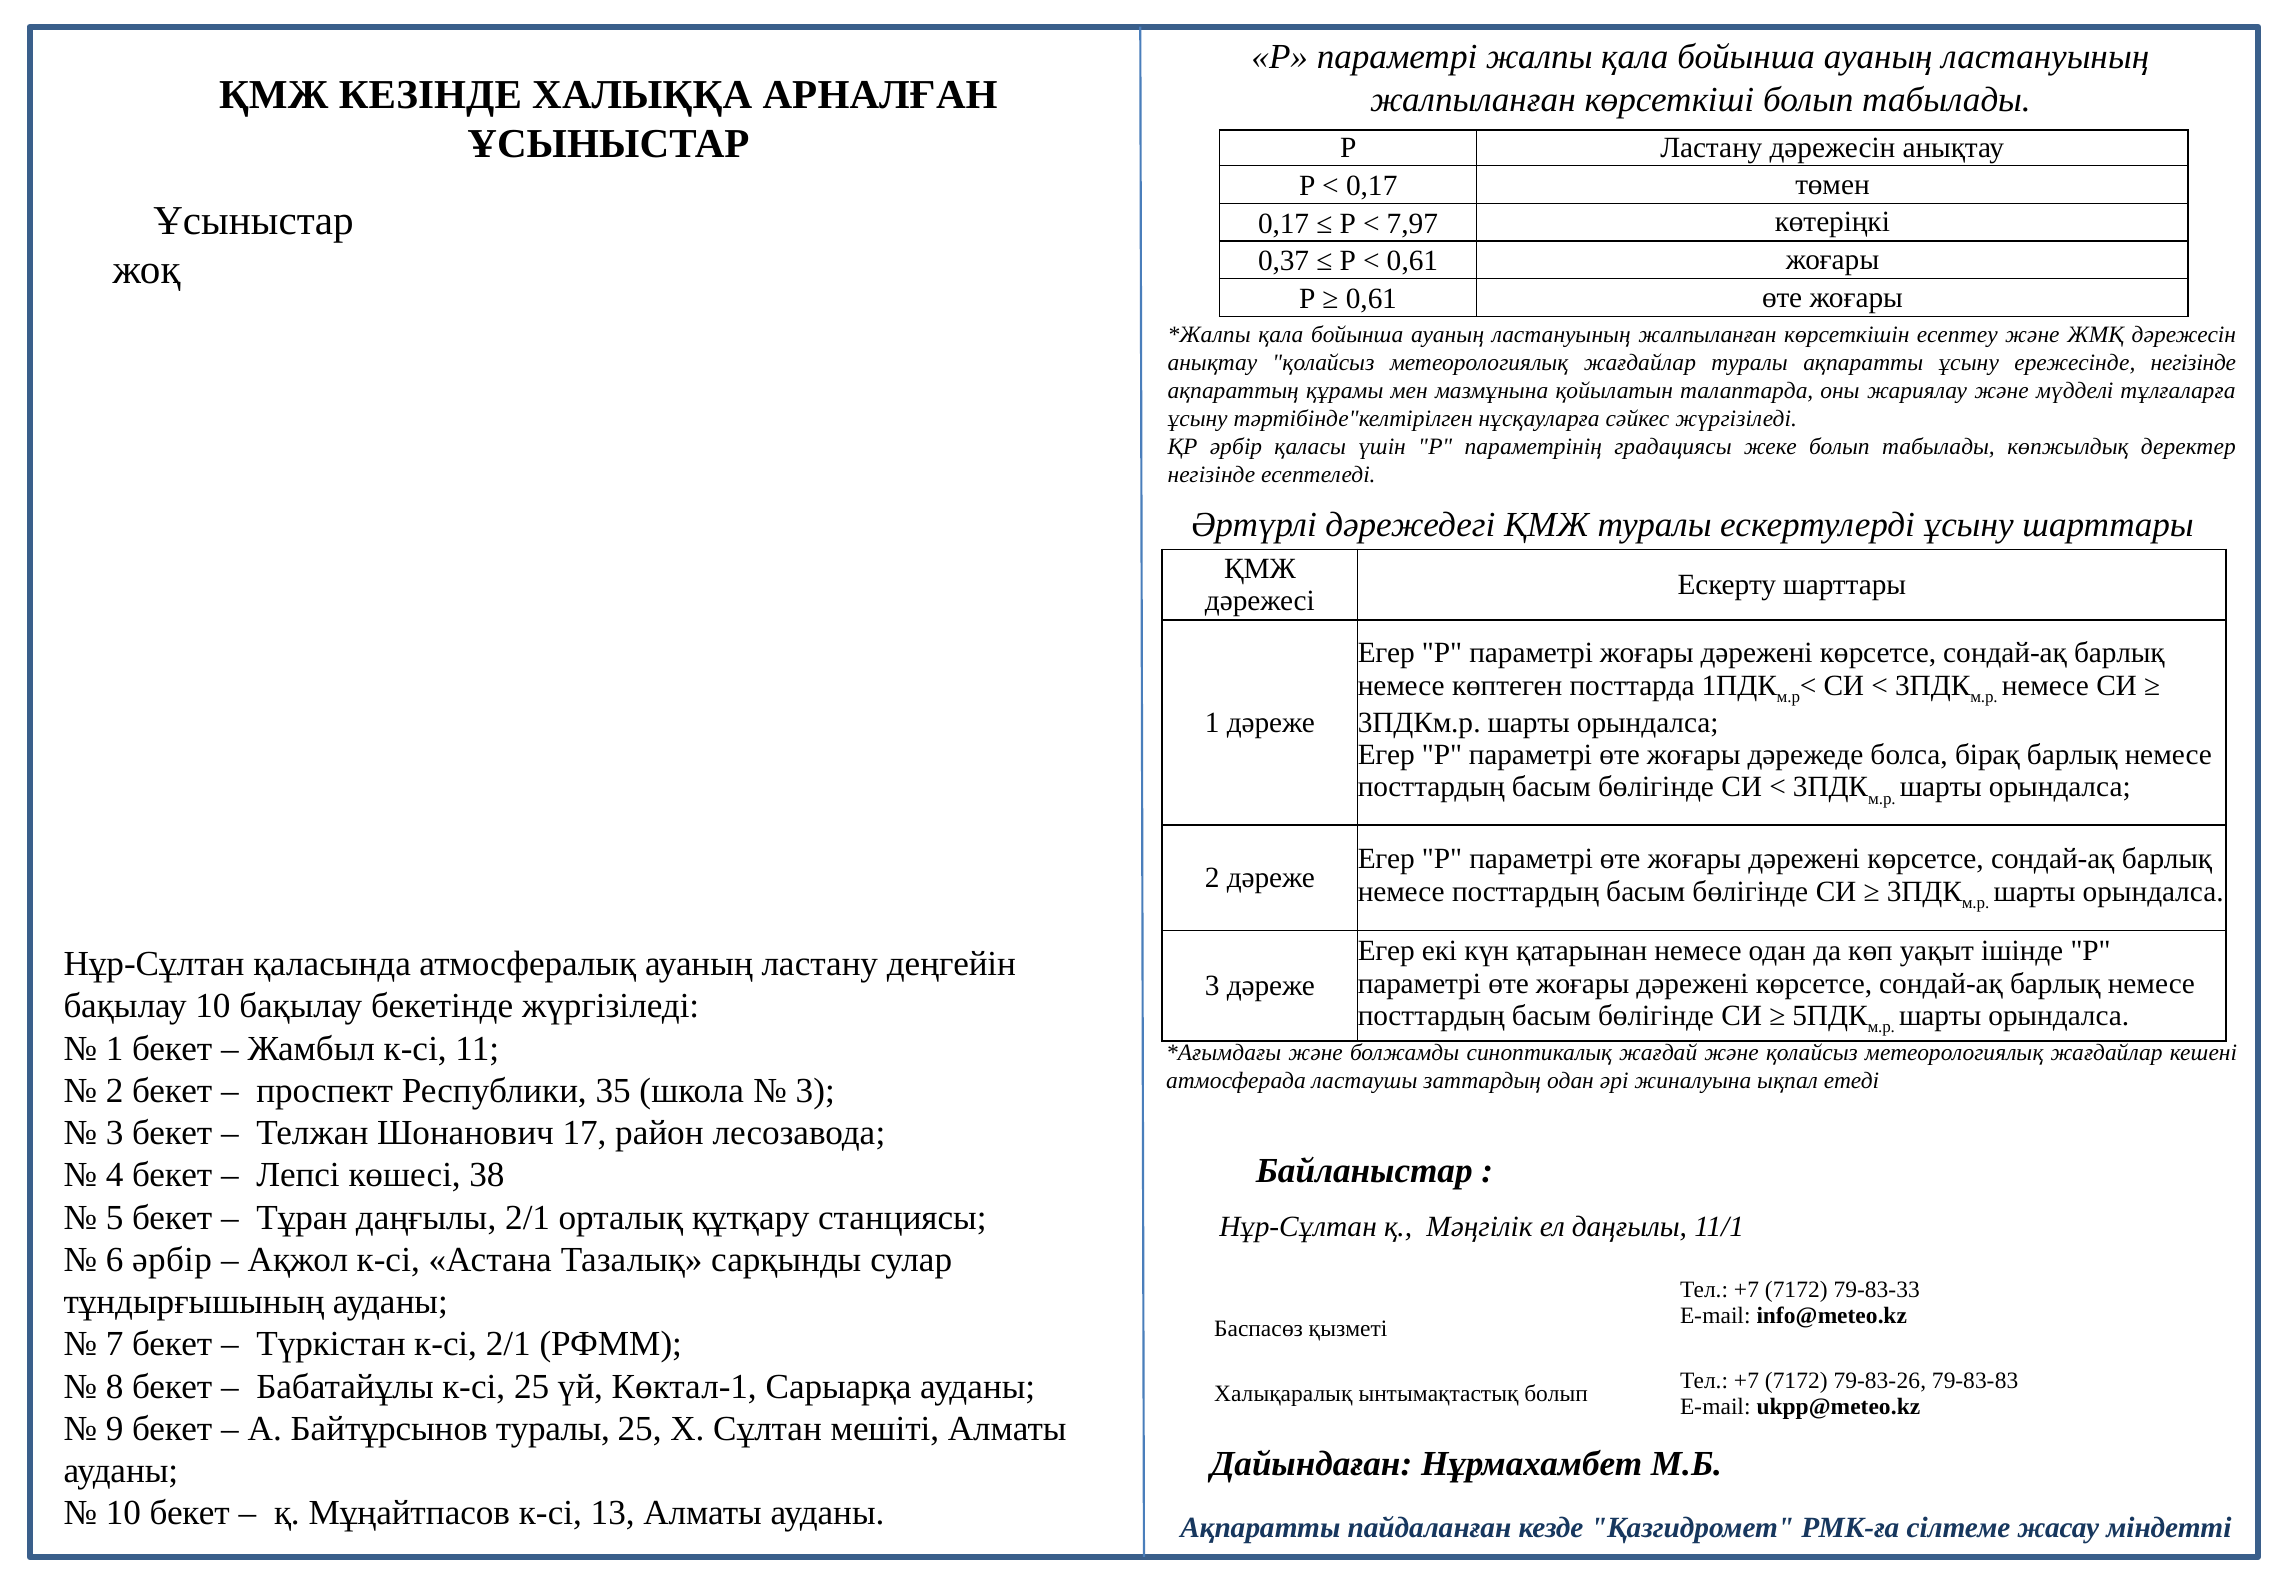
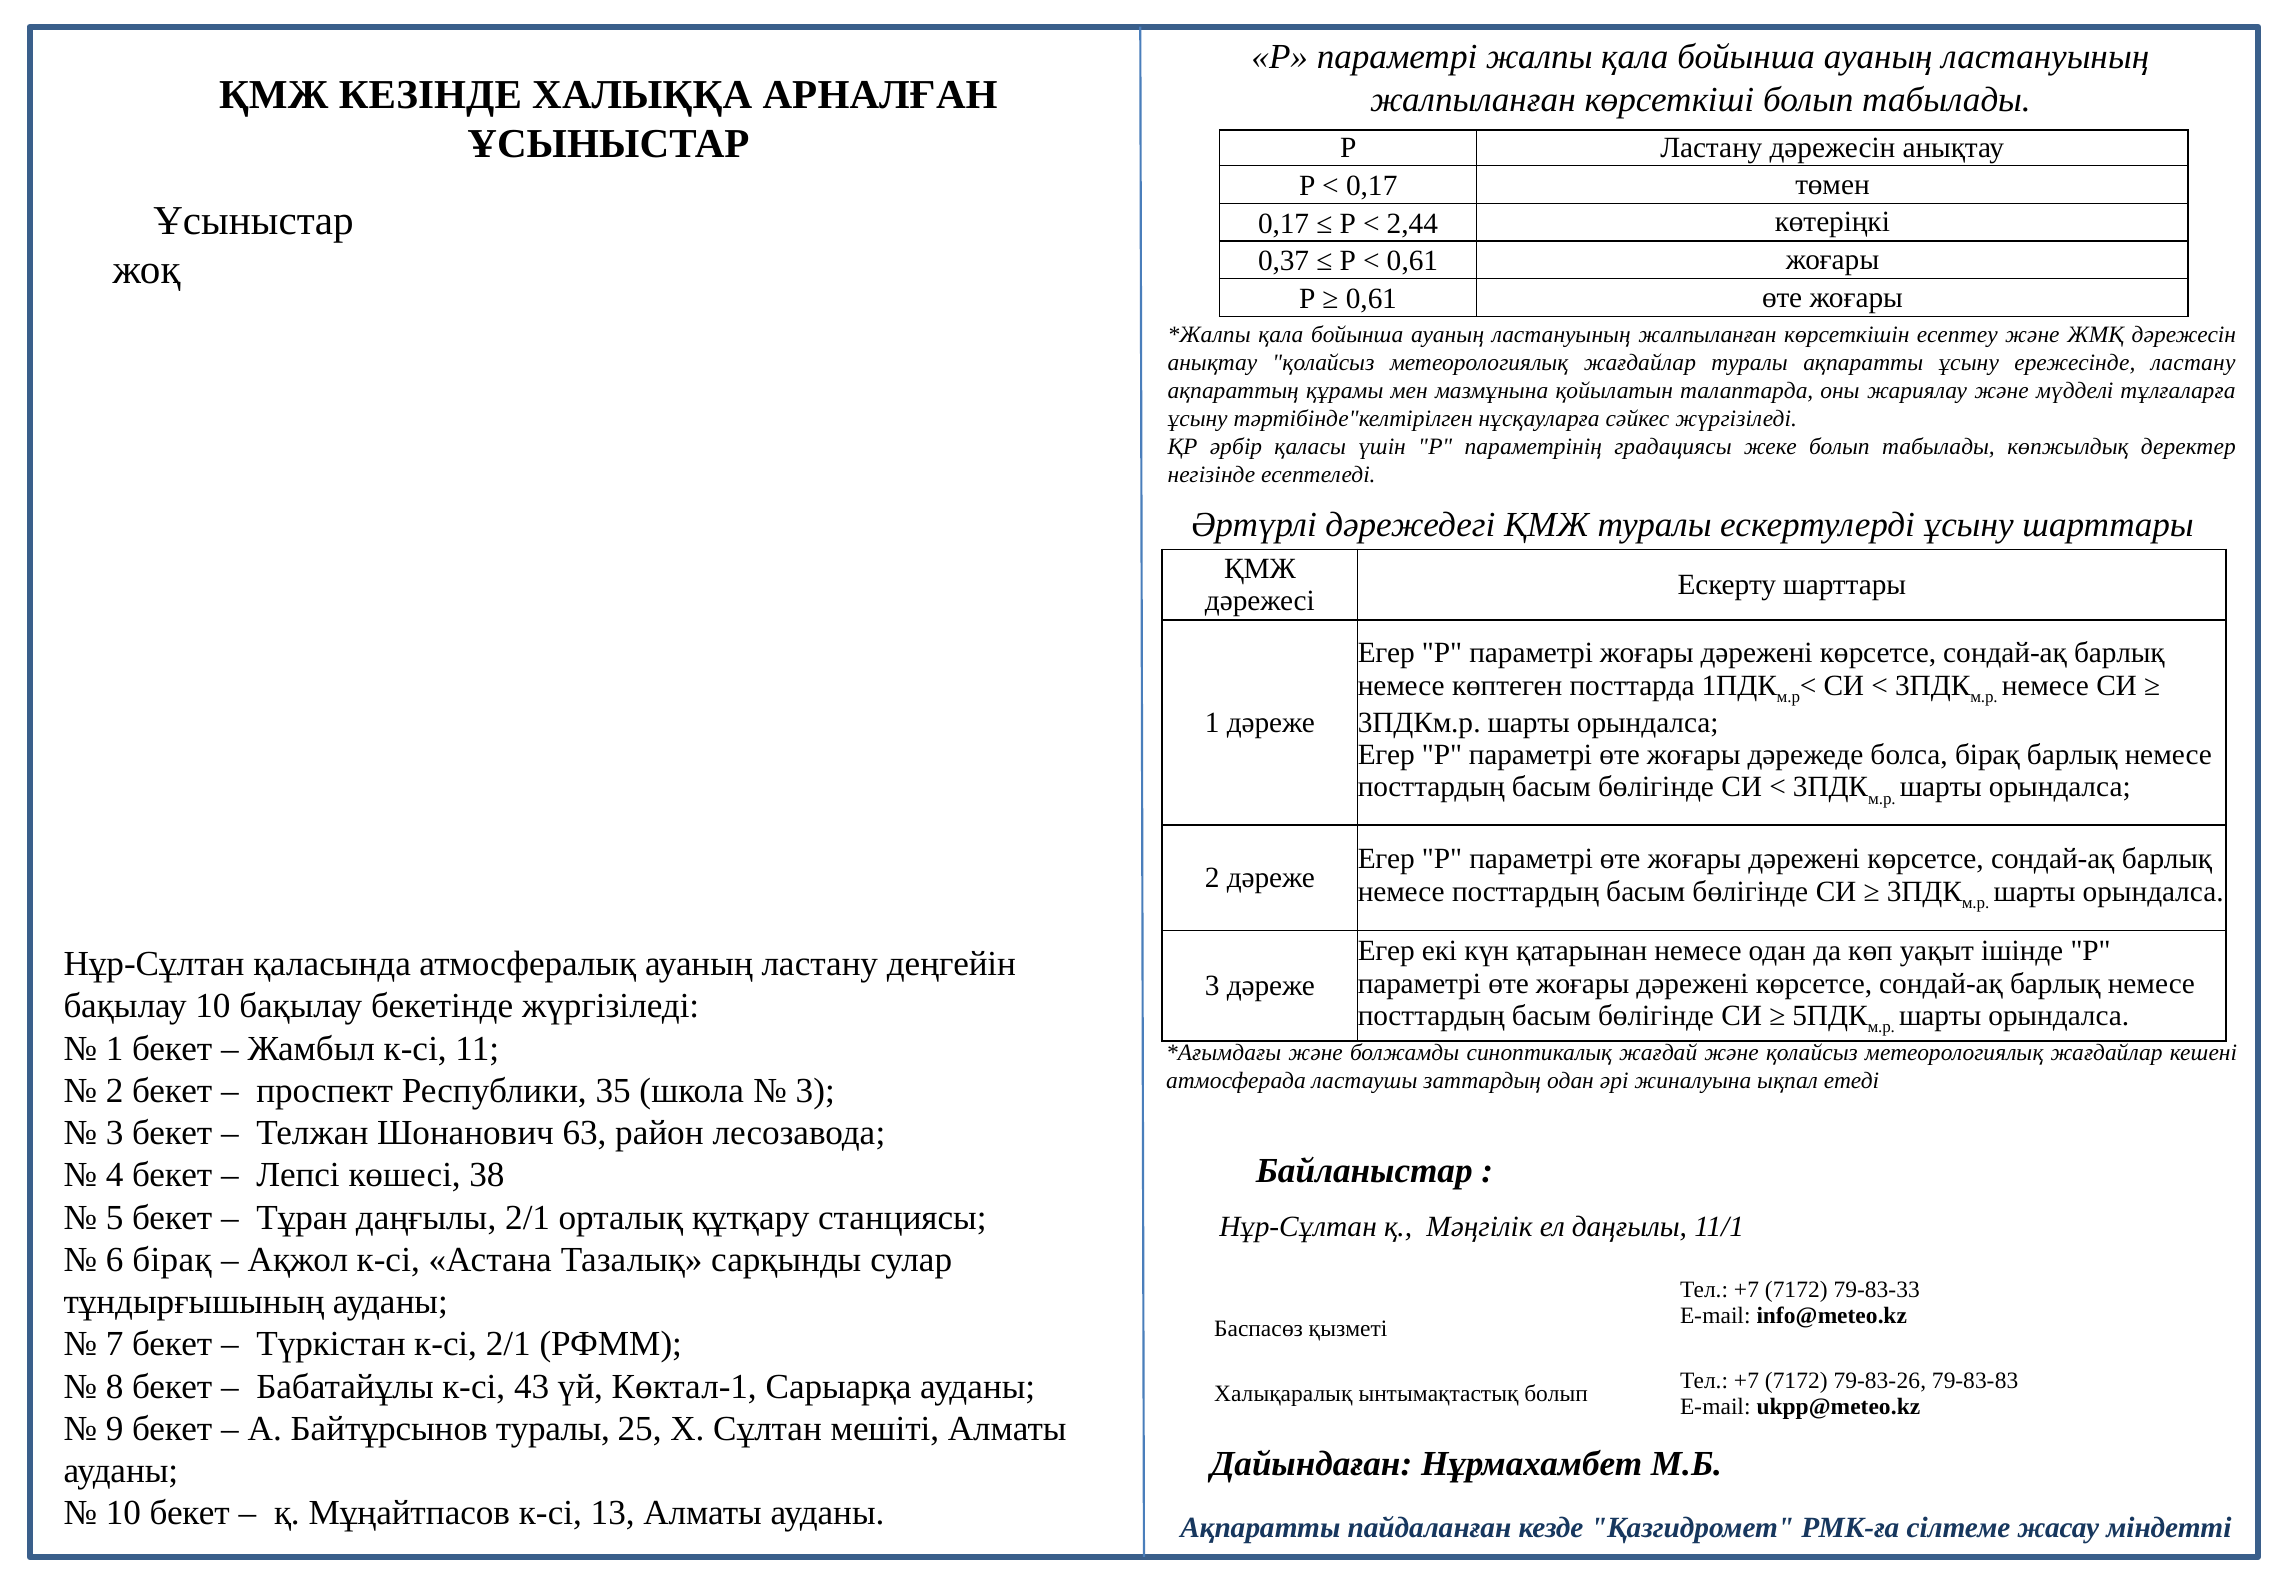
7,97: 7,97 -> 2,44
ережесінде негізінде: негізінде -> ластану
17: 17 -> 63
6 әрбір: әрбір -> бірақ
к-сі 25: 25 -> 43
